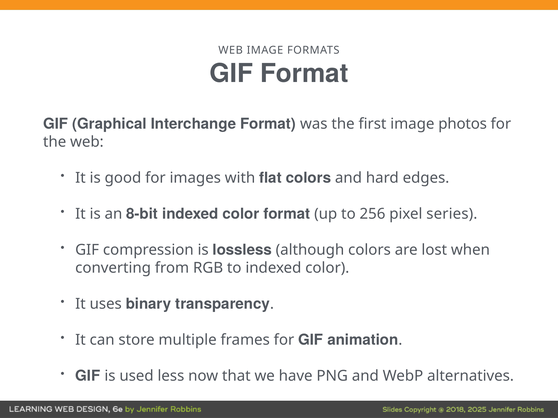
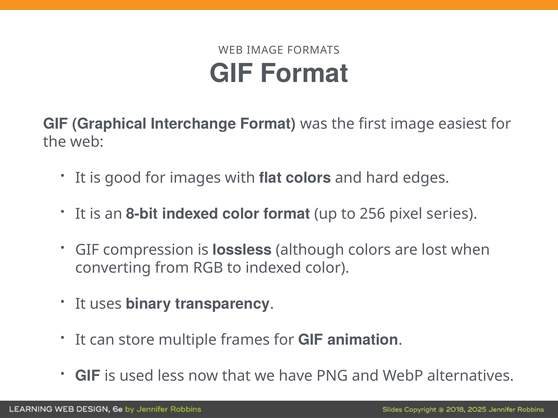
photos: photos -> easiest
